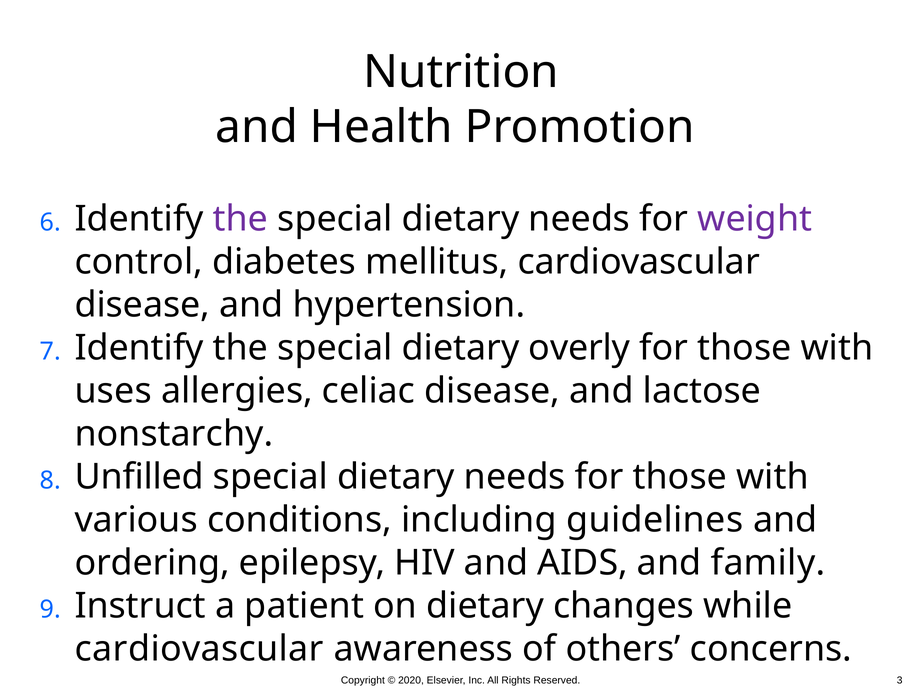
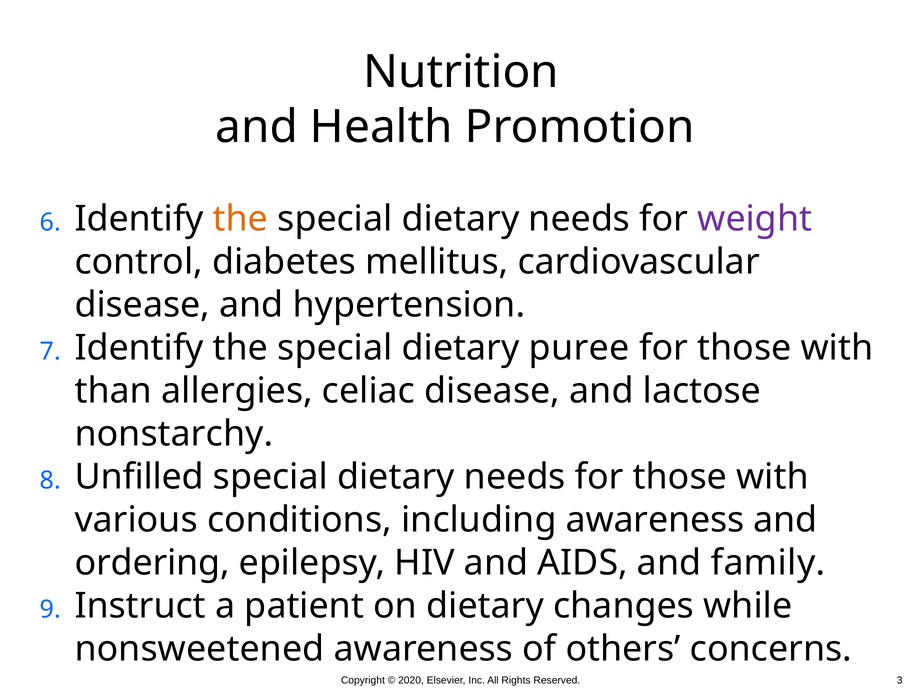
the at (241, 219) colour: purple -> orange
overly: overly -> puree
uses: uses -> than
including guidelines: guidelines -> awareness
cardiovascular at (199, 650): cardiovascular -> nonsweetened
